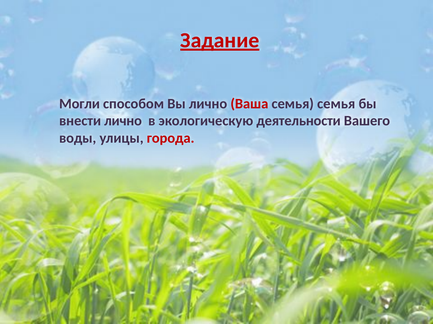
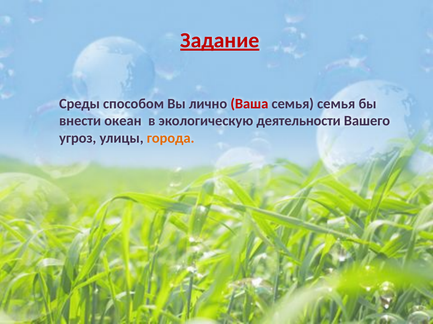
Могли: Могли -> Среды
внести лично: лично -> океан
воды: воды -> угроз
города colour: red -> orange
